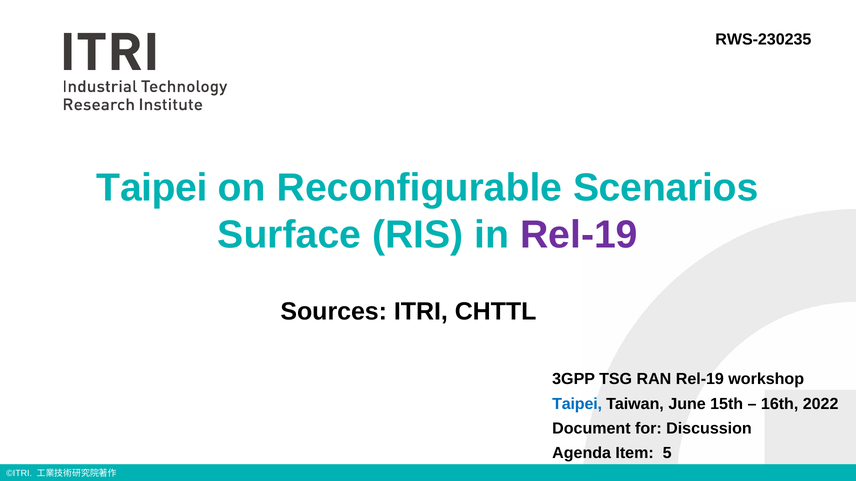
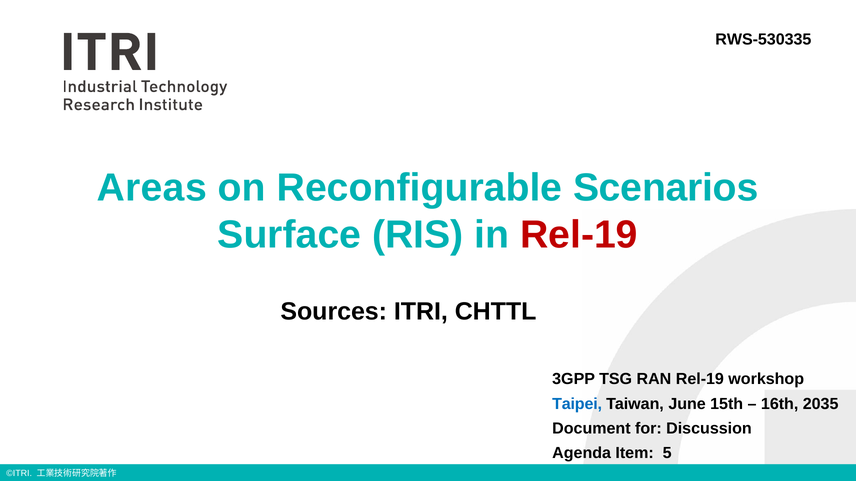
RWS-230235: RWS-230235 -> RWS-530335
Taipei at (152, 188): Taipei -> Areas
Rel-19 at (579, 235) colour: purple -> red
2022: 2022 -> 2035
